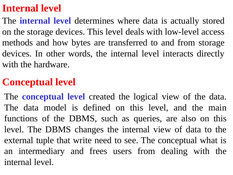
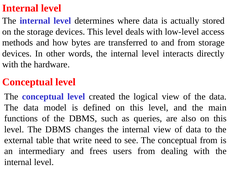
tuple: tuple -> table
conceptual what: what -> from
